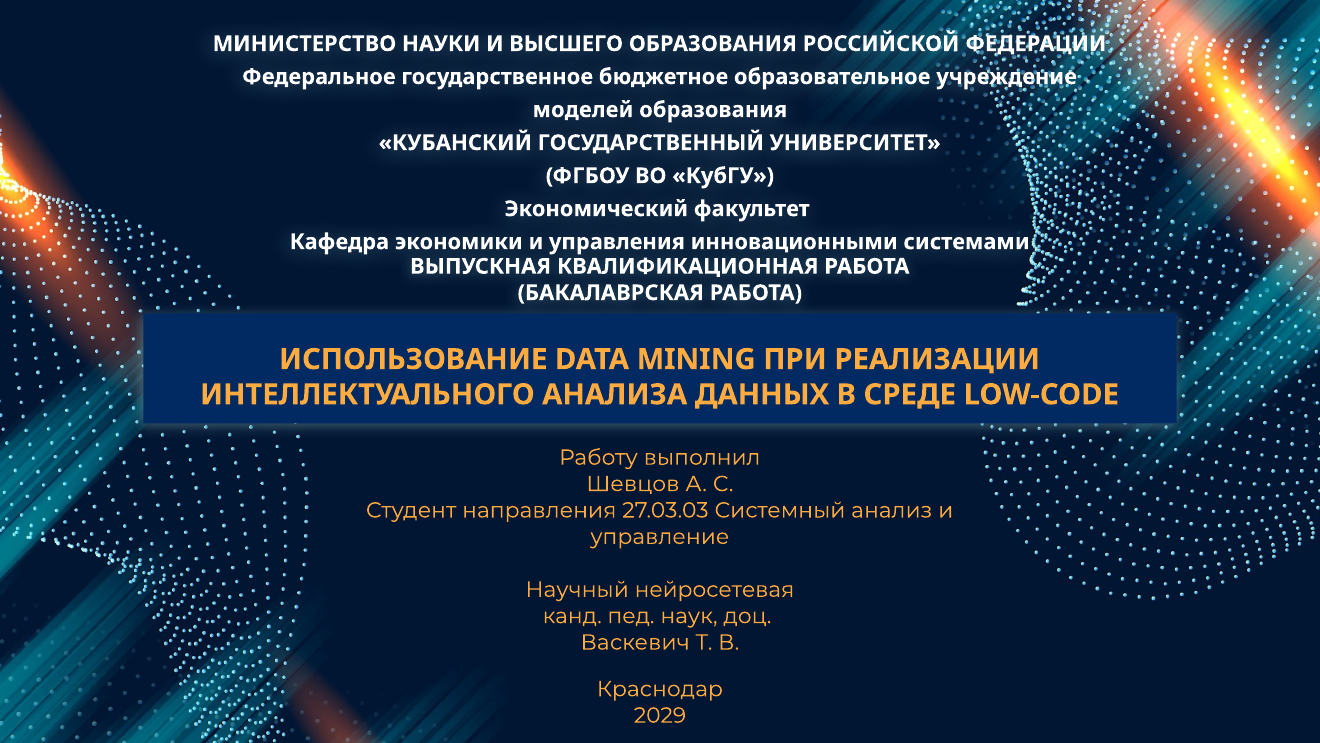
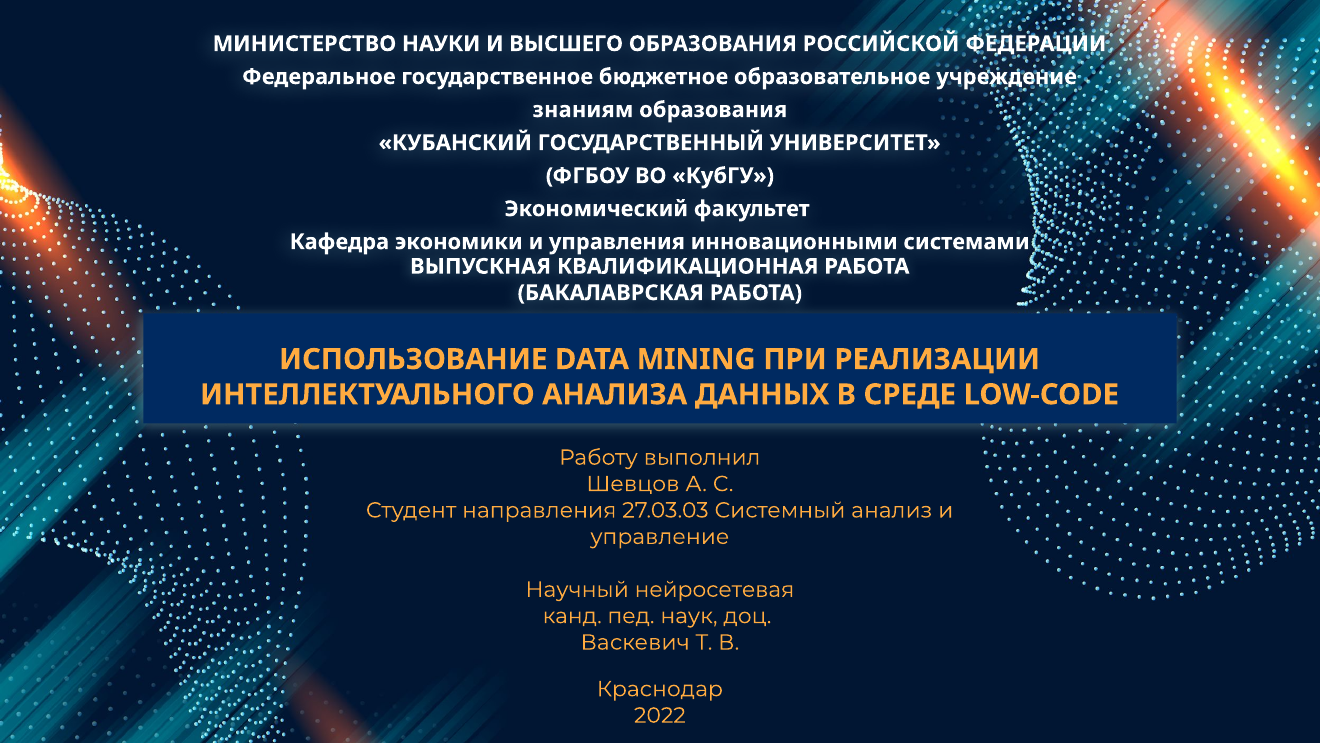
моделей: моделей -> знаниям
2029: 2029 -> 2022
